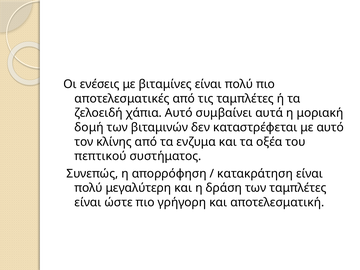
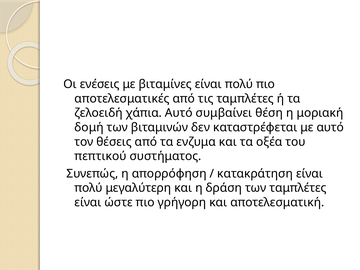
αυτά: αυτά -> θέση
κλίνης: κλίνης -> θέσεις
